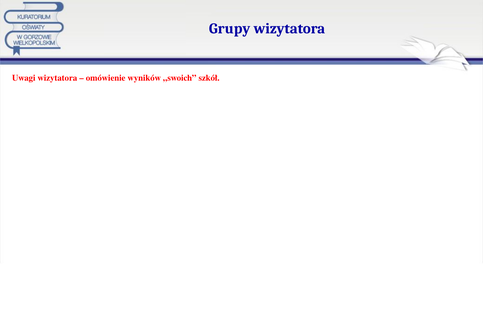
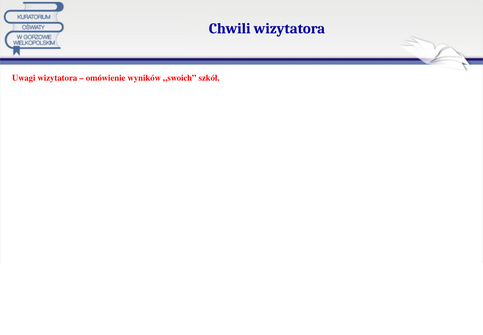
Grupy: Grupy -> Chwili
